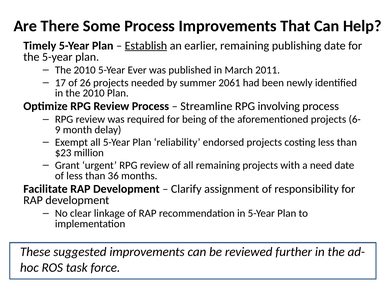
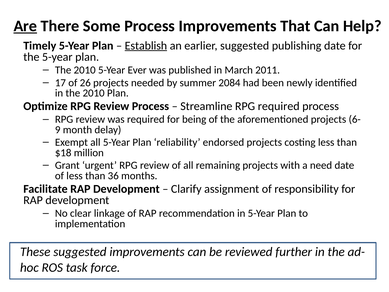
Are underline: none -> present
earlier remaining: remaining -> suggested
2061: 2061 -> 2084
RPG involving: involving -> required
$23: $23 -> $18
